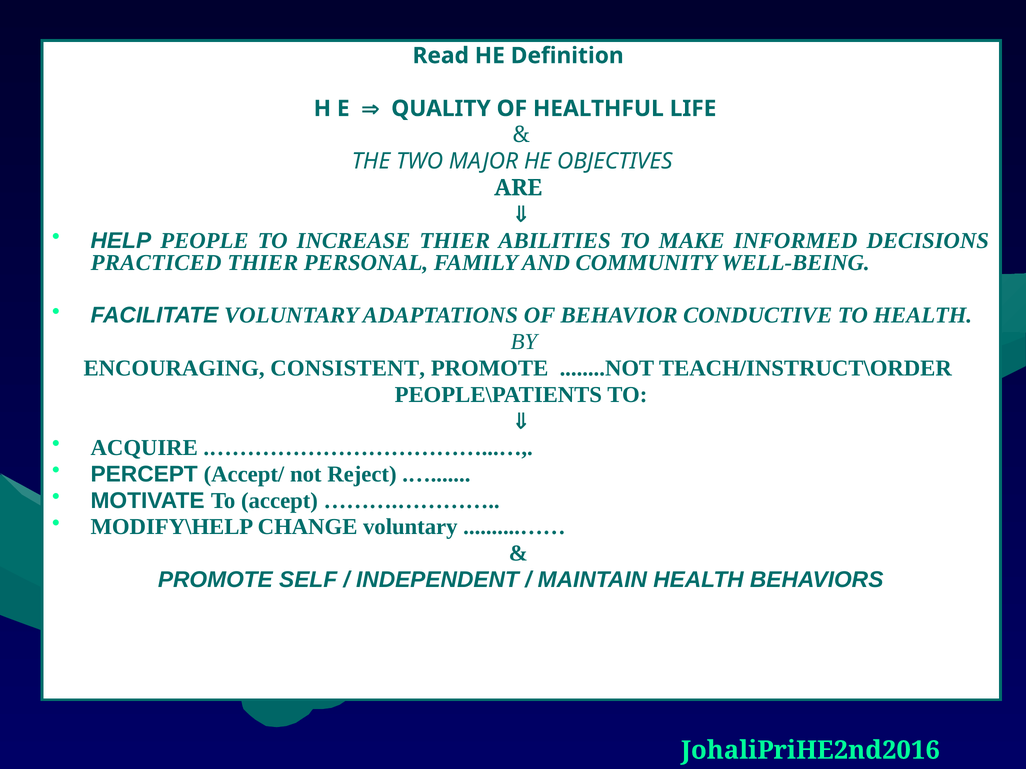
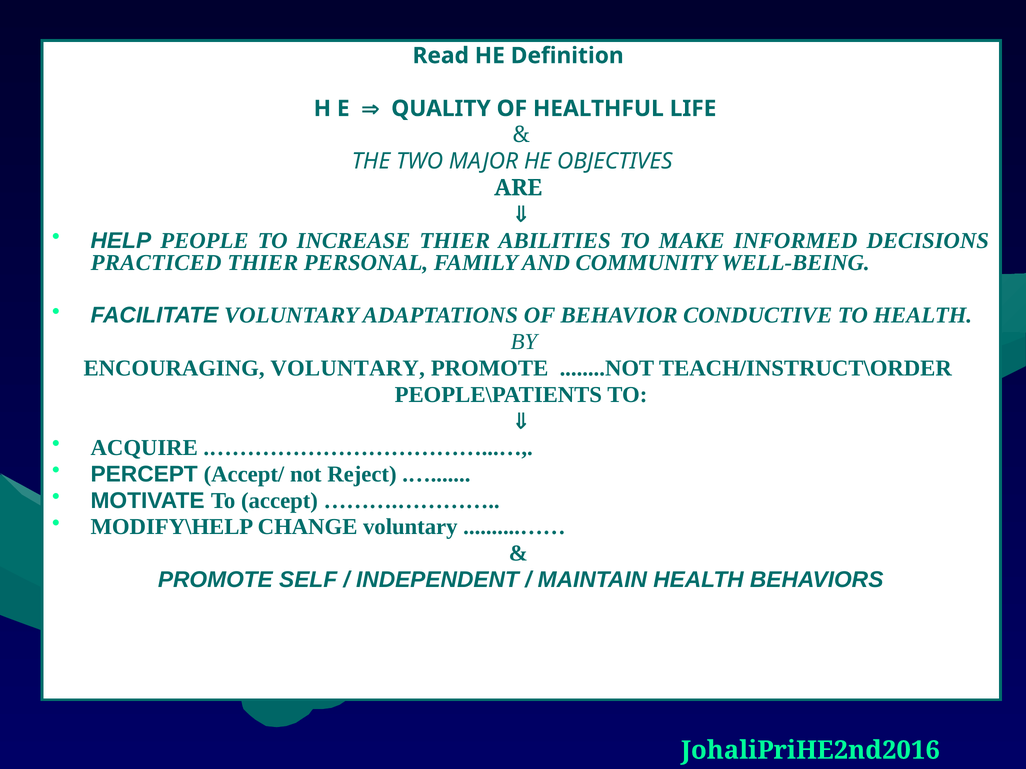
ENCOURAGING CONSISTENT: CONSISTENT -> VOLUNTARY
